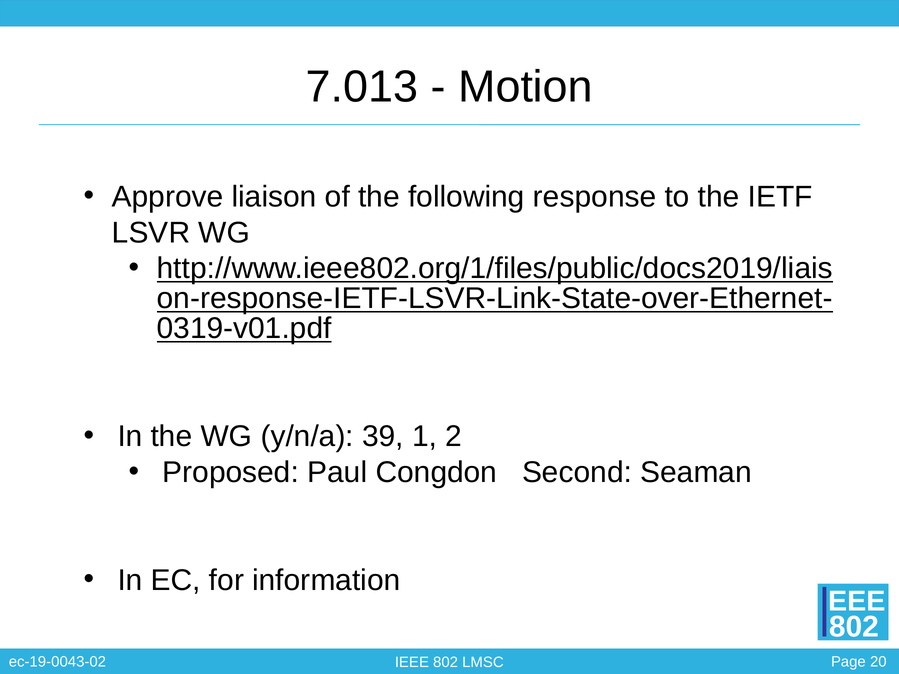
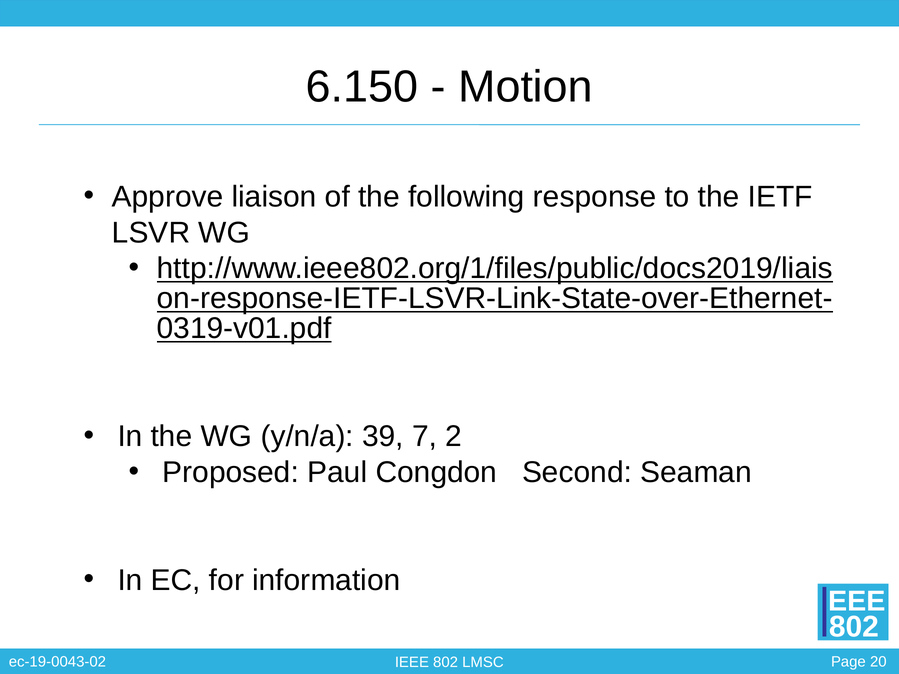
7.013: 7.013 -> 6.150
1: 1 -> 7
